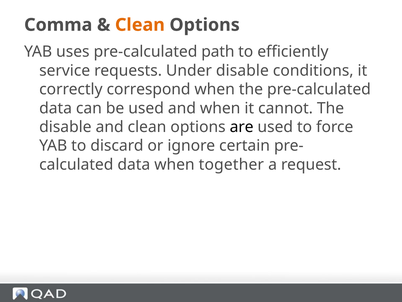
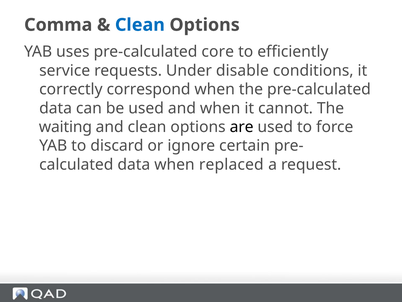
Clean at (140, 25) colour: orange -> blue
path: path -> core
disable at (65, 127): disable -> waiting
together: together -> replaced
